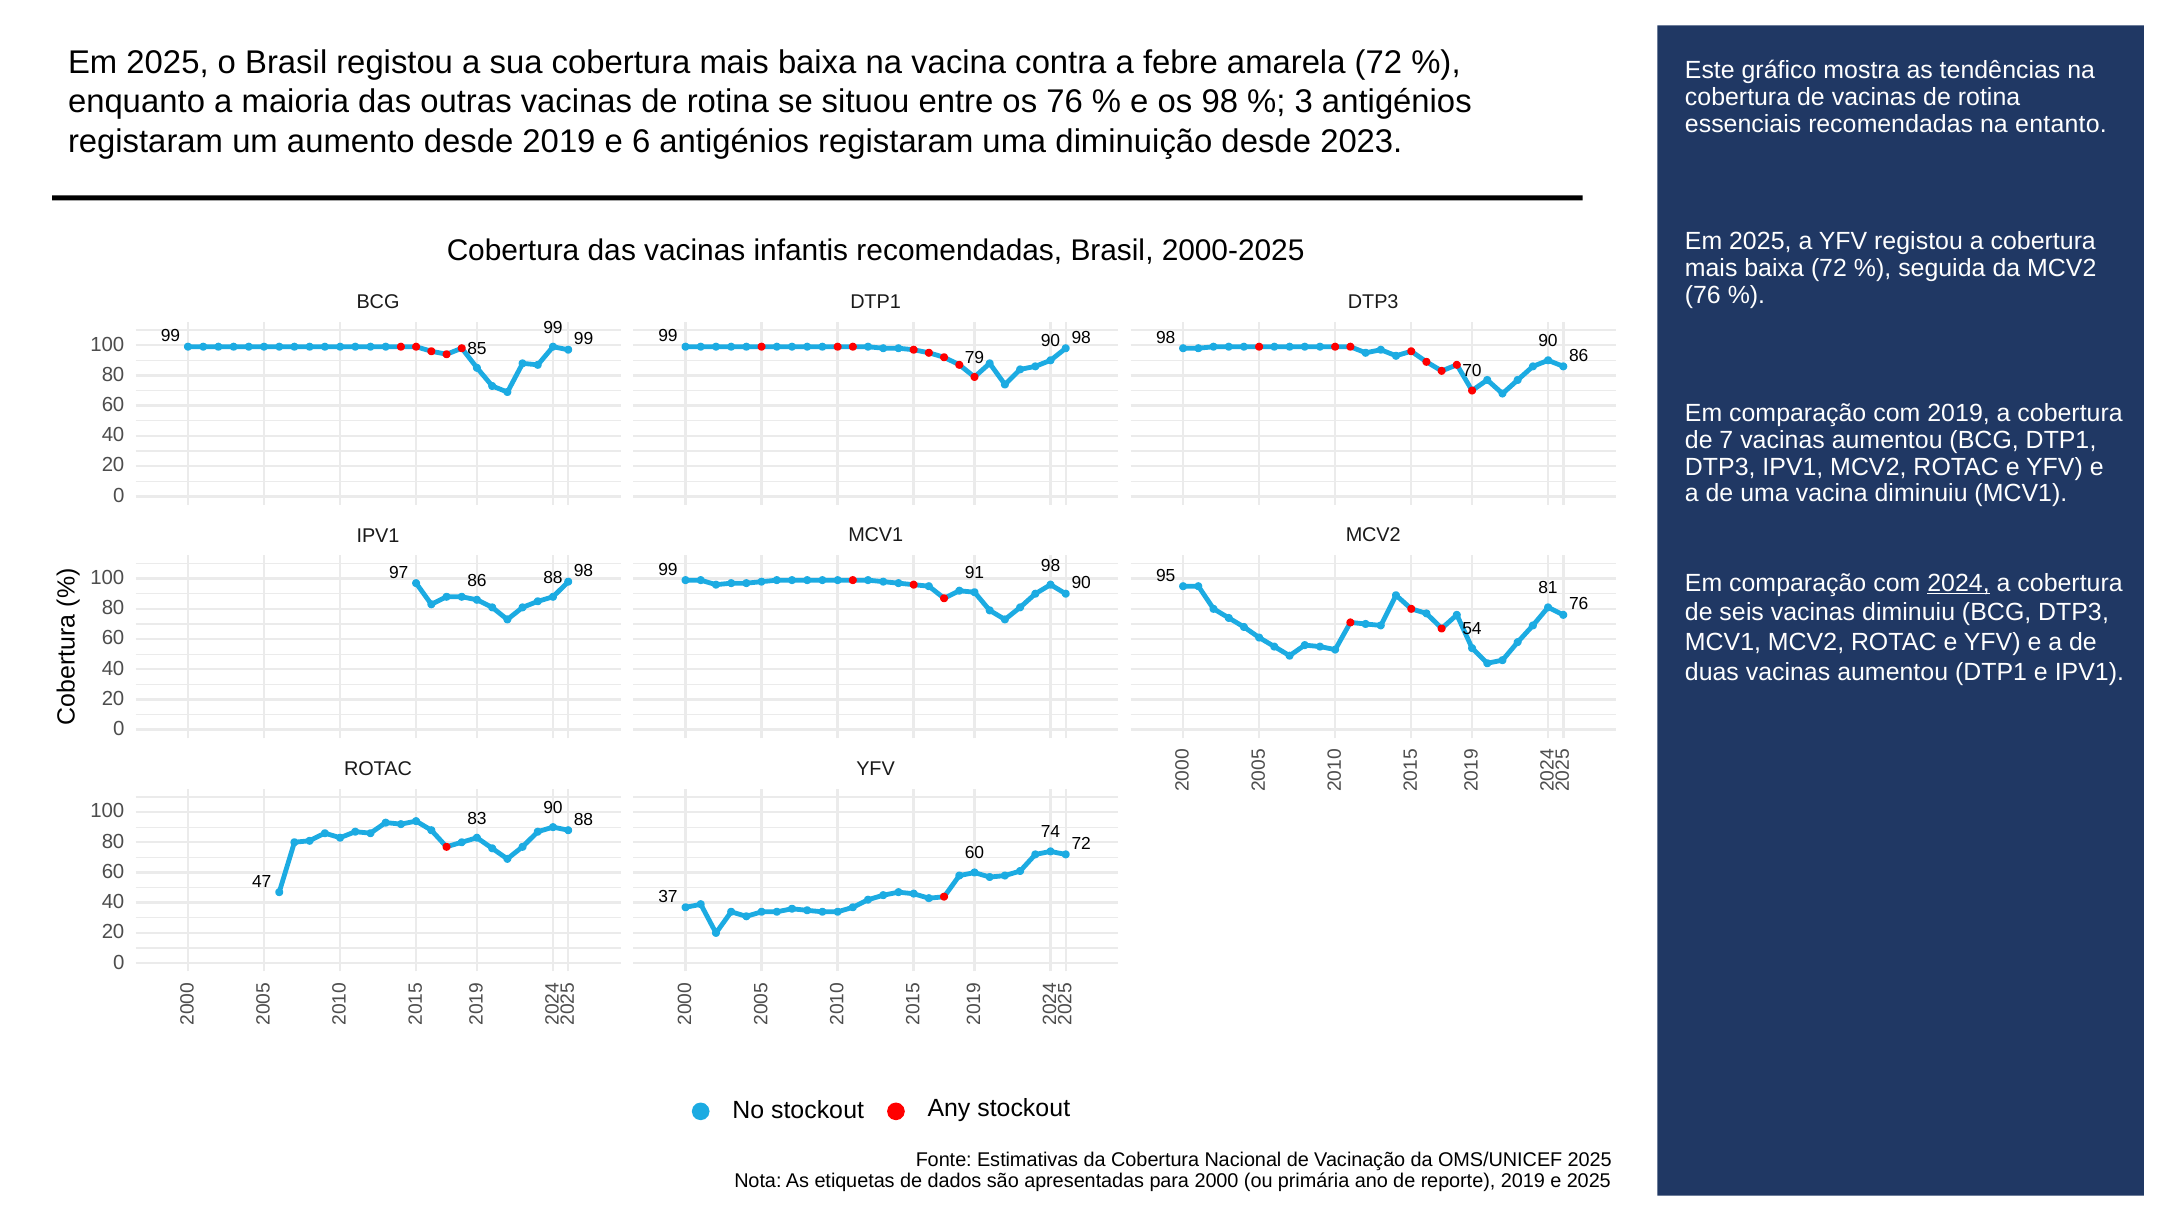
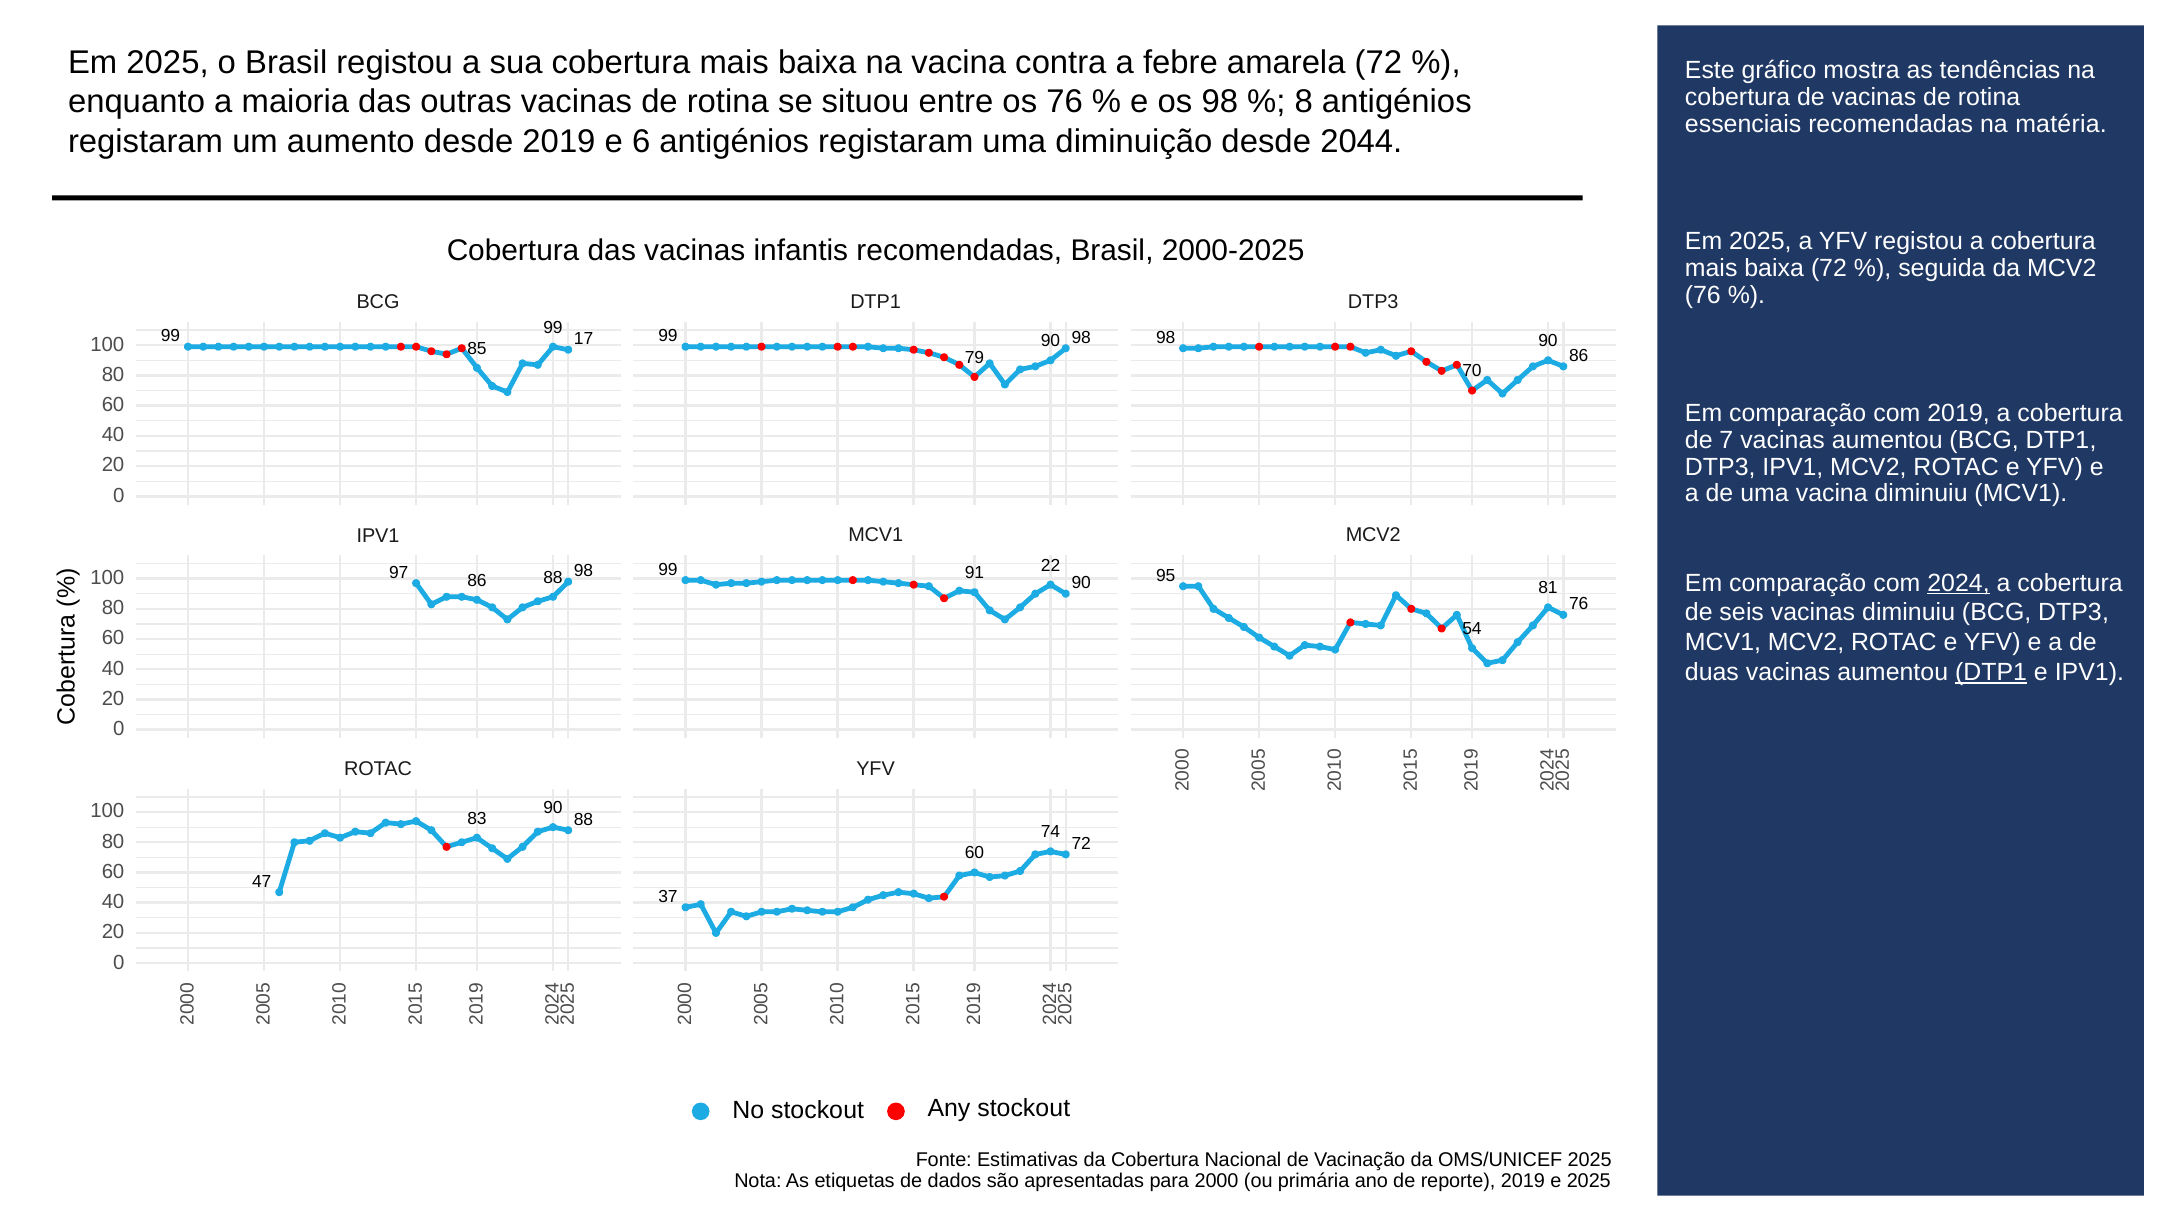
3: 3 -> 8
entanto: entanto -> matéria
2023: 2023 -> 2044
99 99: 99 -> 17
91 98: 98 -> 22
DTP1 at (1991, 673) underline: none -> present
